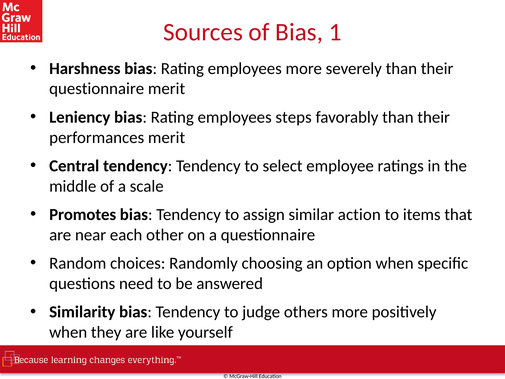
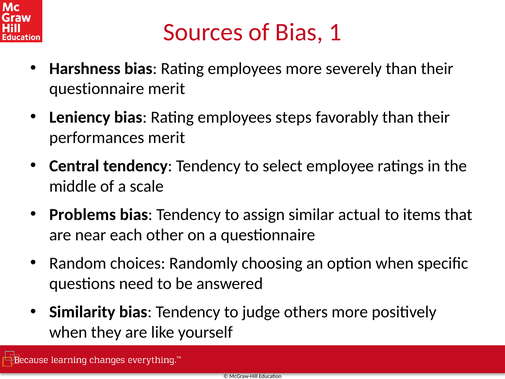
Promotes: Promotes -> Problems
action: action -> actual
